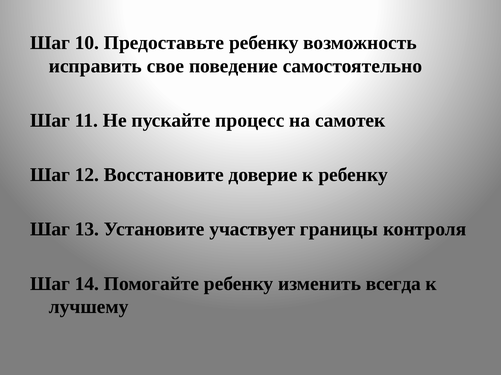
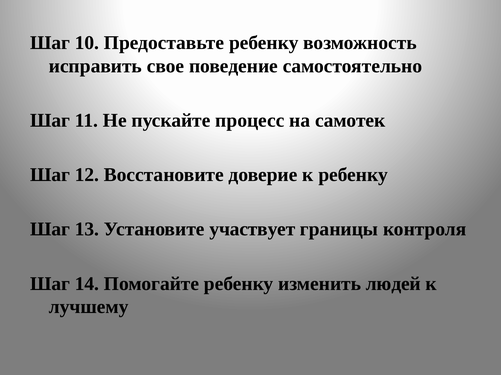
всегда: всегда -> людей
